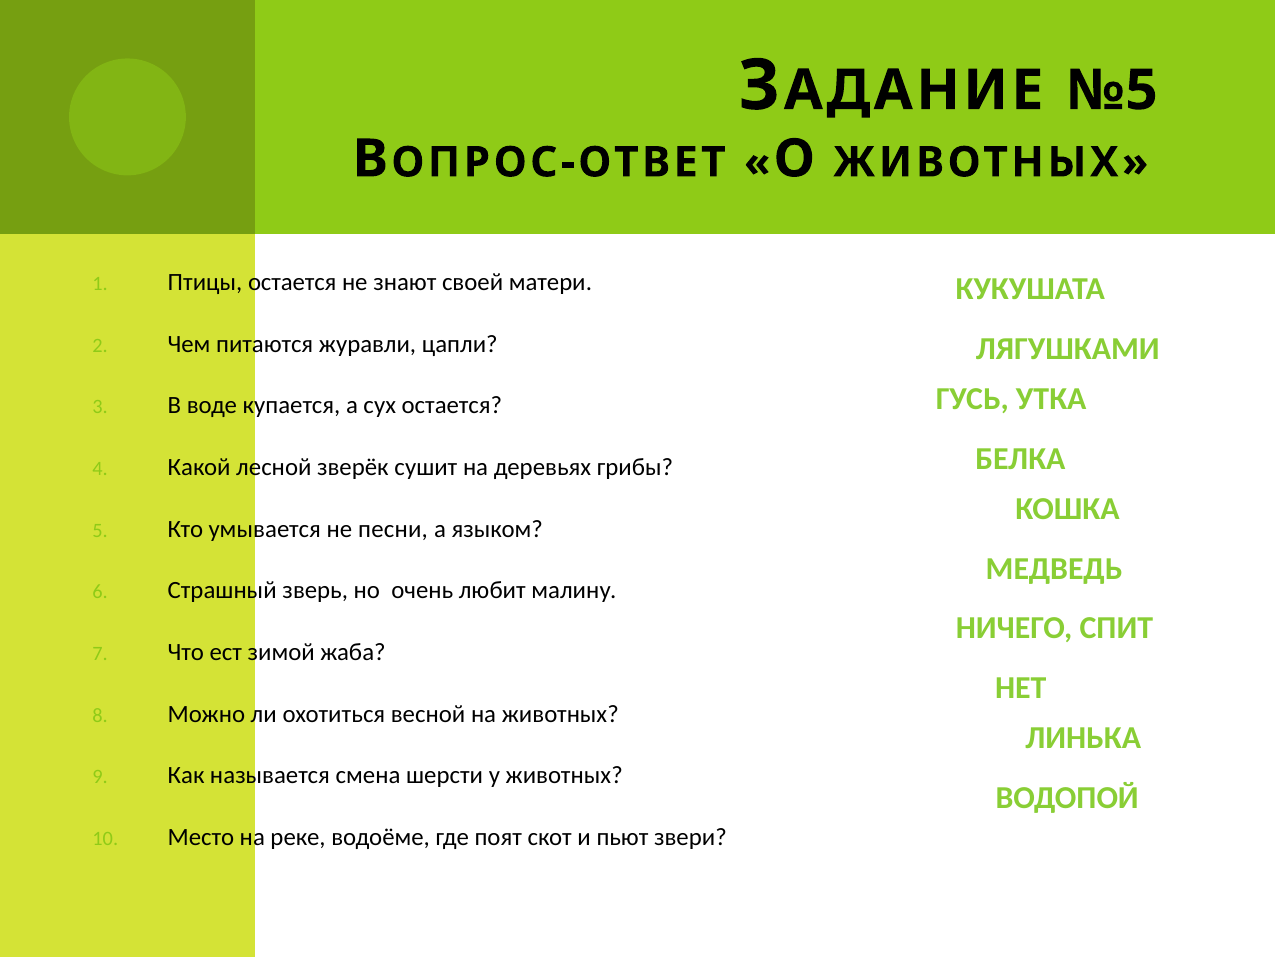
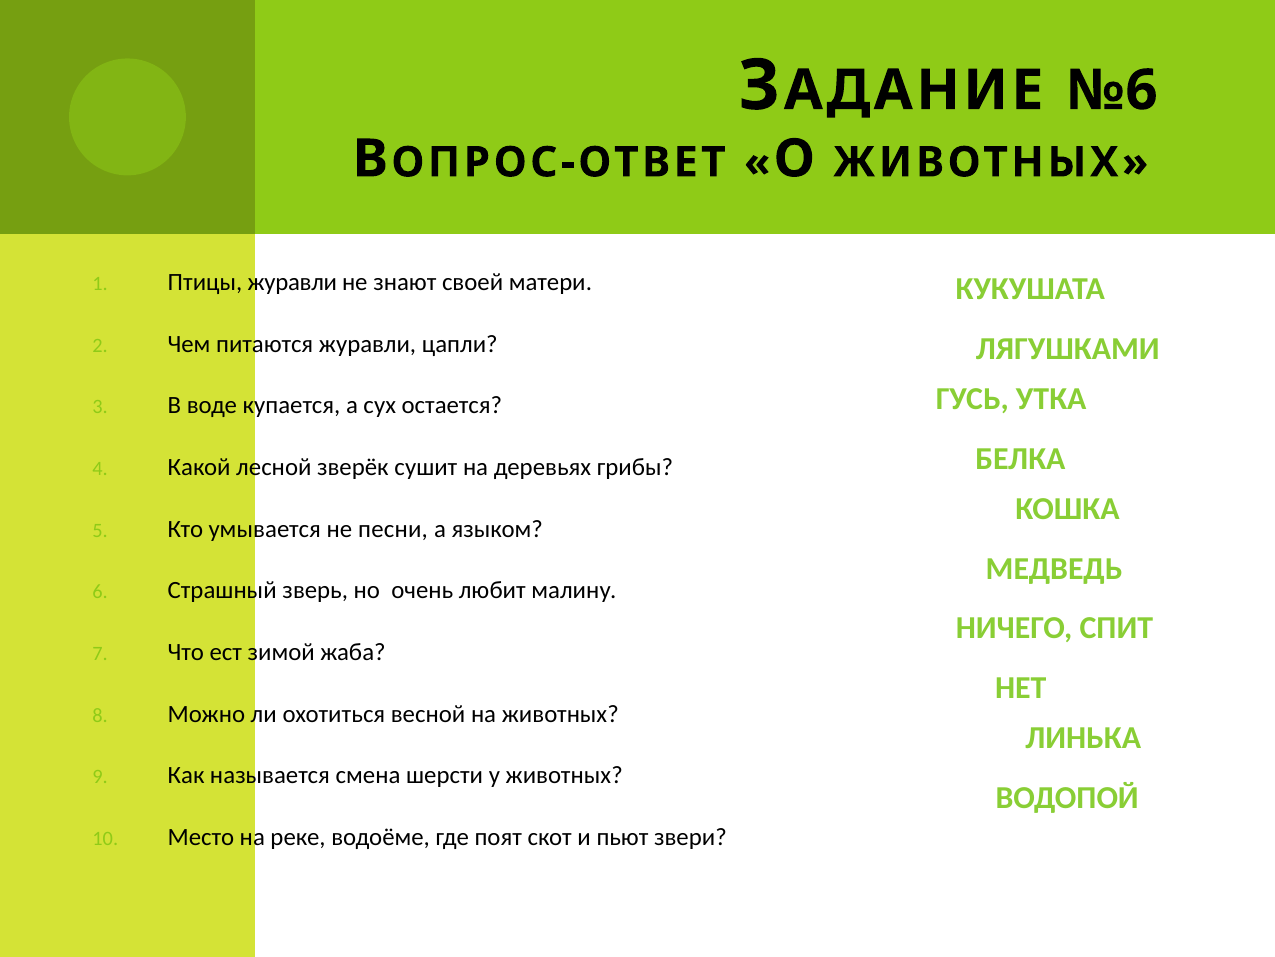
№5: №5 -> №6
Птицы остается: остается -> журавли
